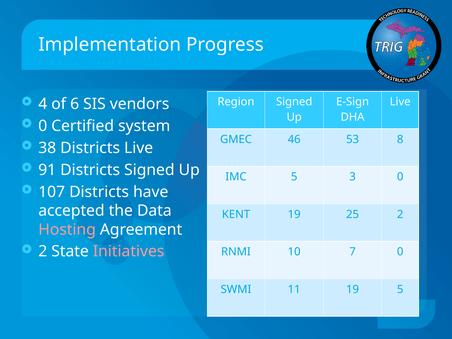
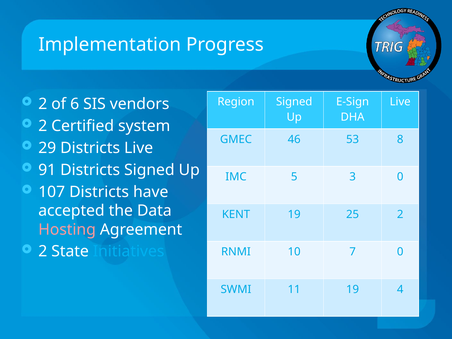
4 at (43, 104): 4 -> 2
0 at (43, 126): 0 -> 2
38: 38 -> 29
Initiatives colour: pink -> light blue
19 5: 5 -> 4
